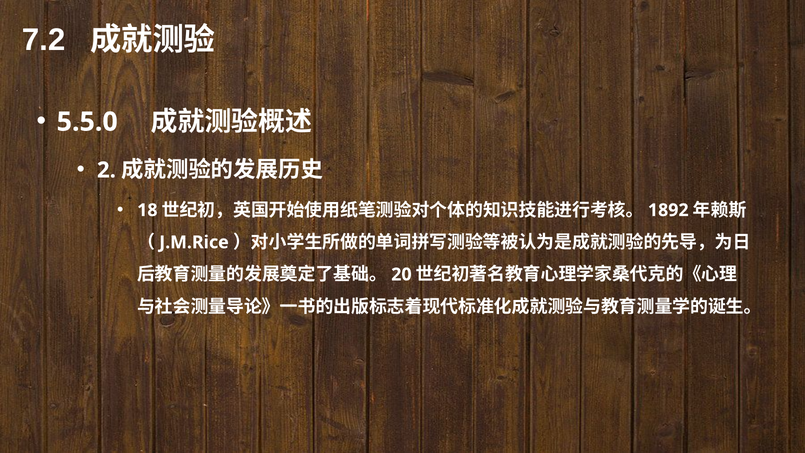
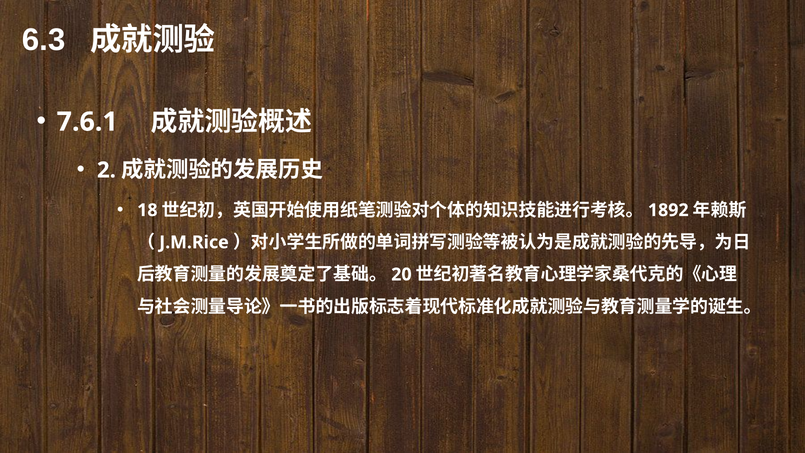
7.2: 7.2 -> 6.3
5.5.0: 5.5.0 -> 7.6.1
